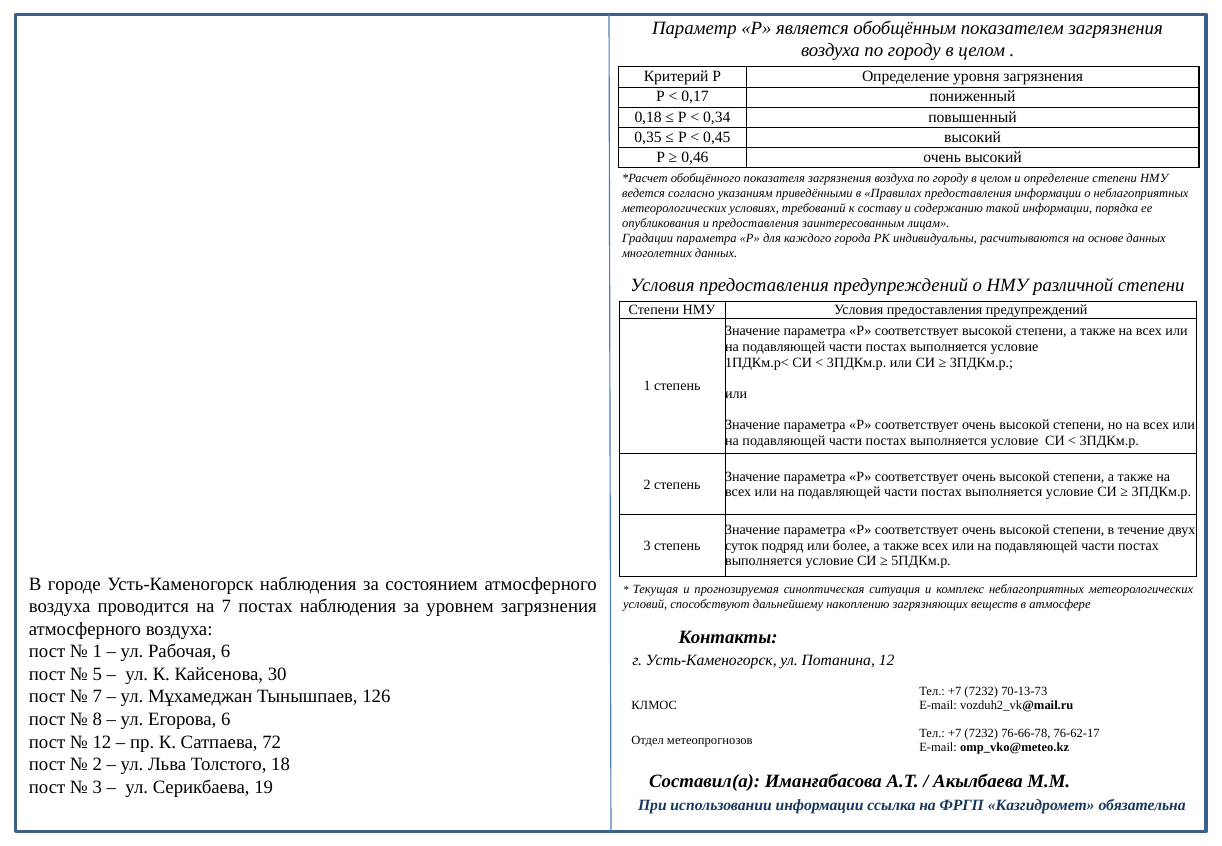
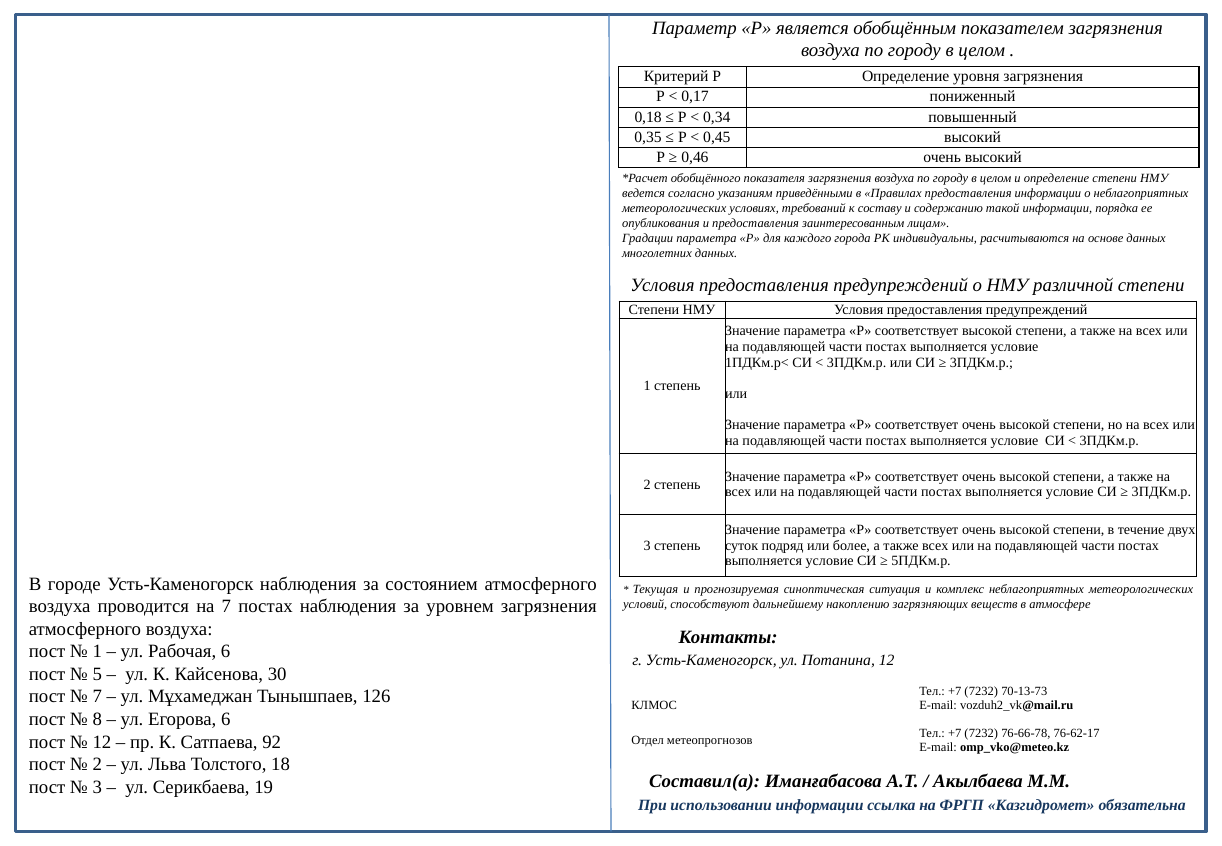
72: 72 -> 92
